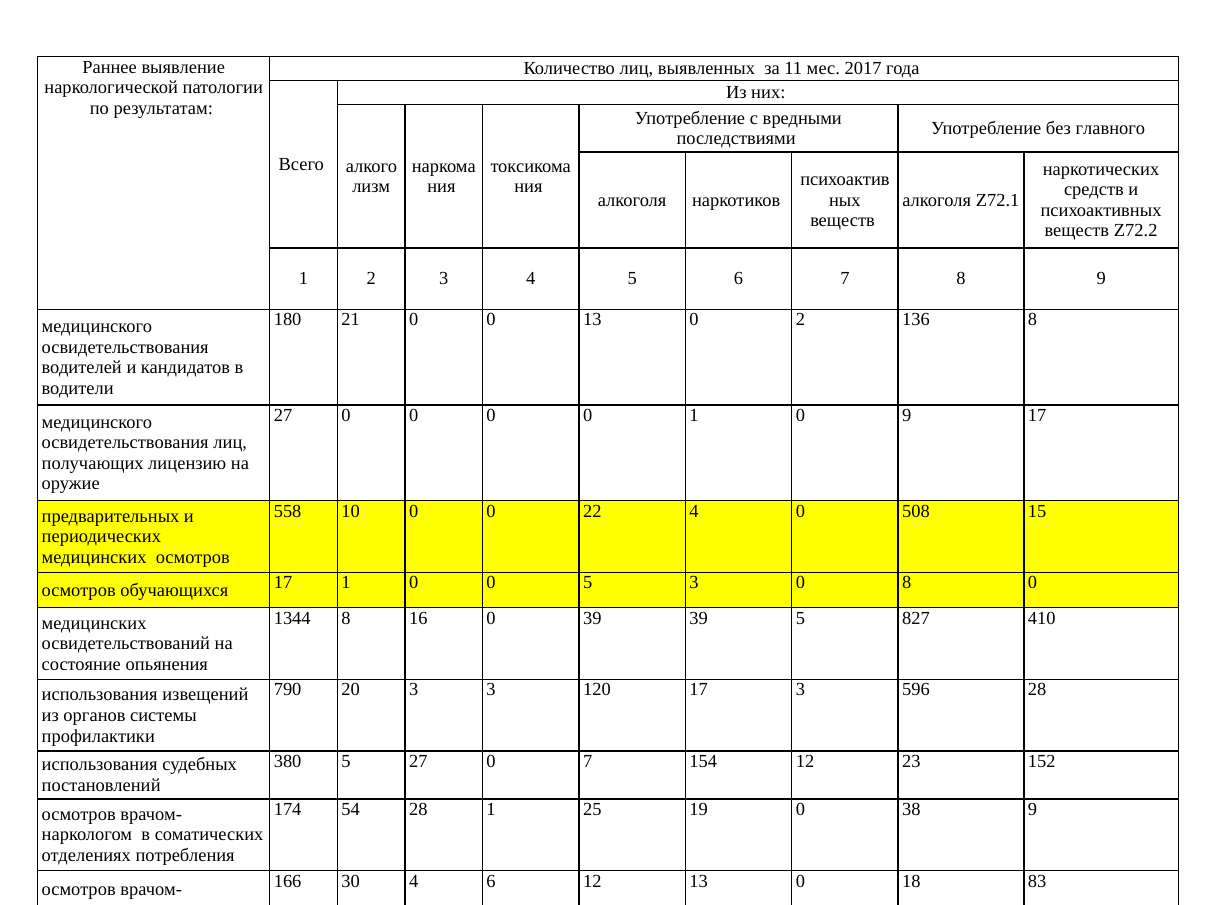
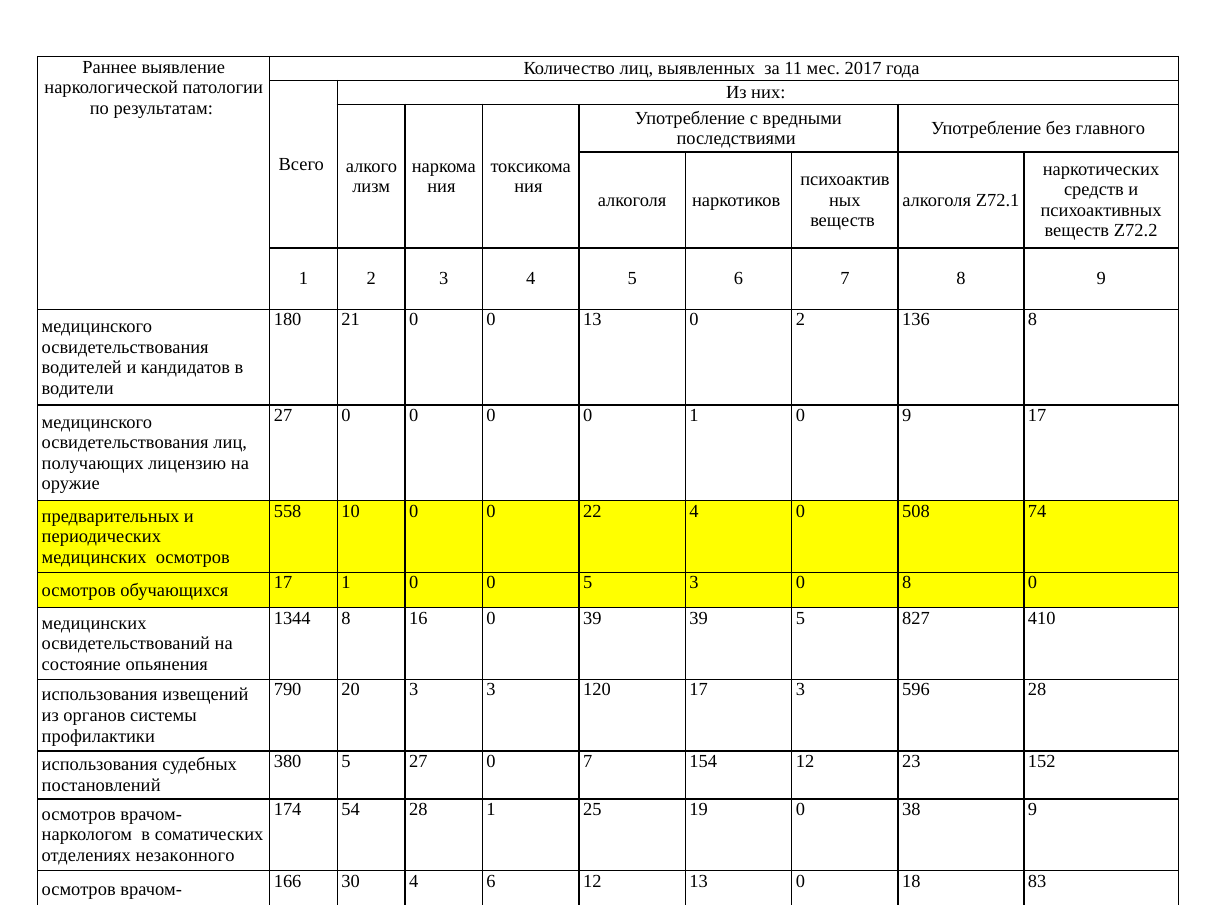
15: 15 -> 74
потребления: потребления -> незаконного
